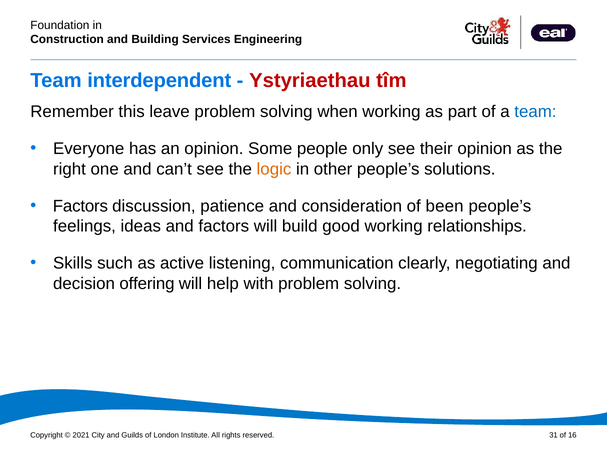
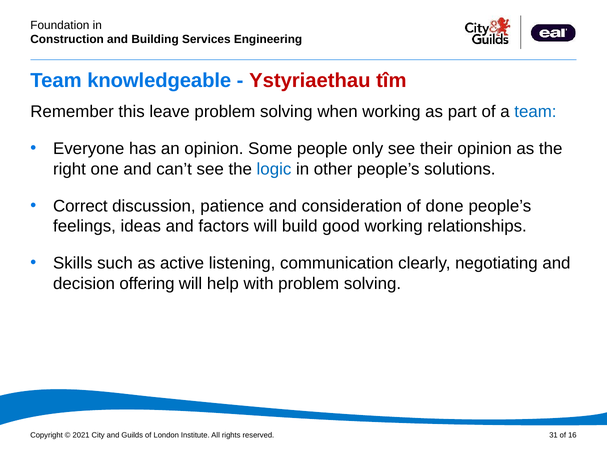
interdependent: interdependent -> knowledgeable
logic colour: orange -> blue
Factors at (80, 206): Factors -> Correct
been: been -> done
